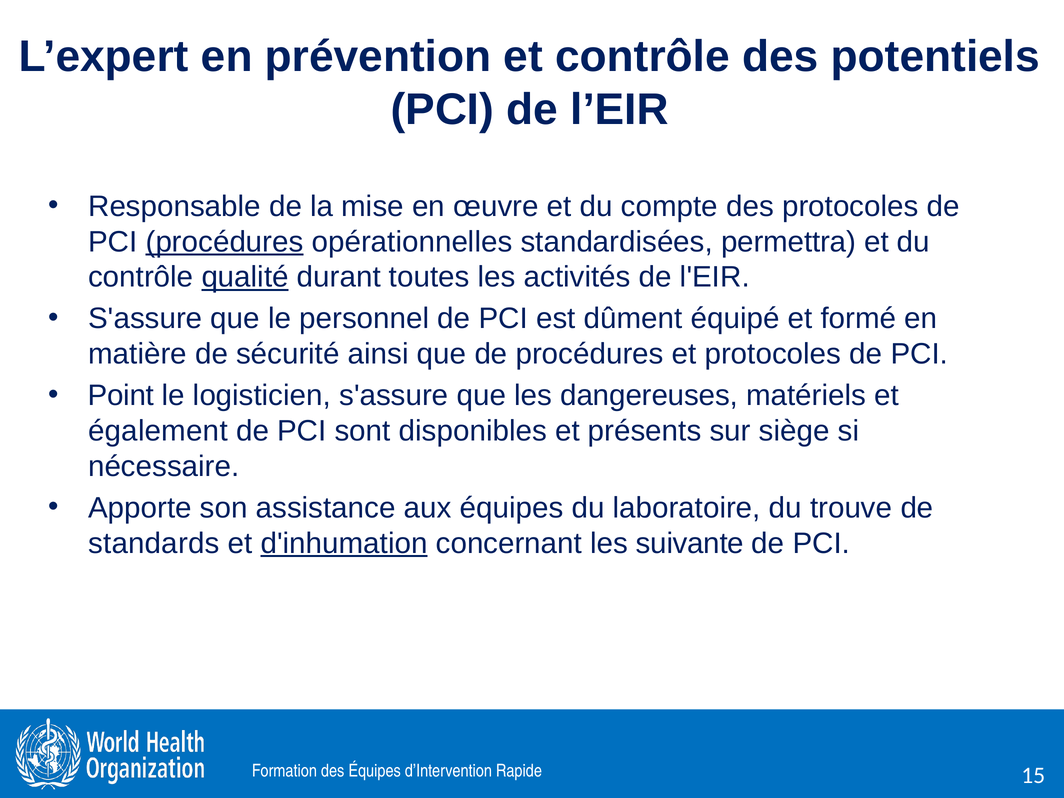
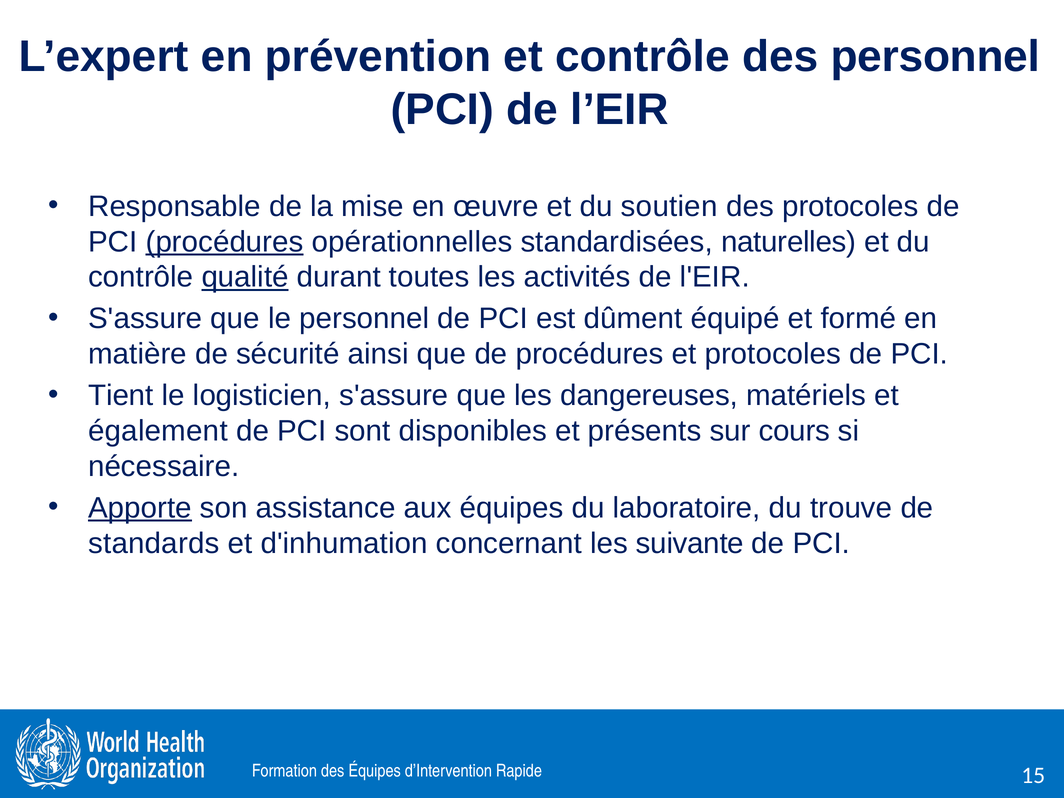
des potentiels: potentiels -> personnel
compte: compte -> soutien
permettra: permettra -> naturelles
Point: Point -> Tient
siège: siège -> cours
Apporte underline: none -> present
d'inhumation underline: present -> none
